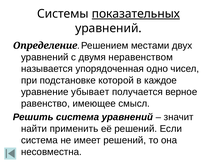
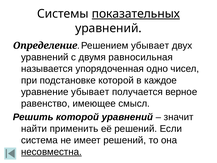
Решением местами: местами -> убывает
неравенством: неравенством -> равносильная
Решить система: система -> которой
несовместна underline: none -> present
